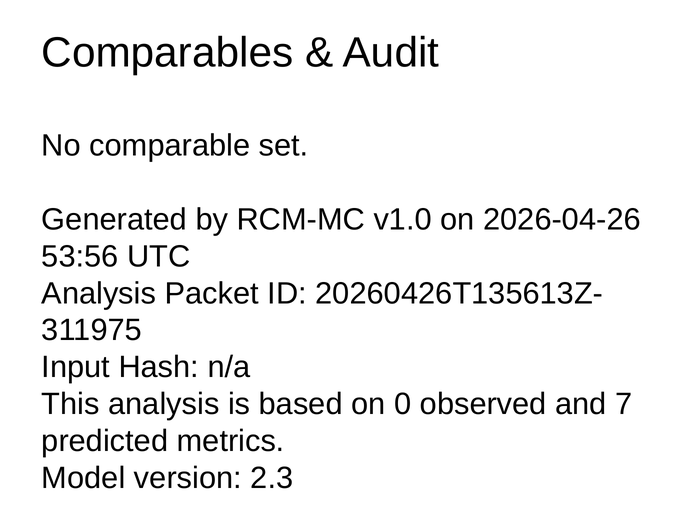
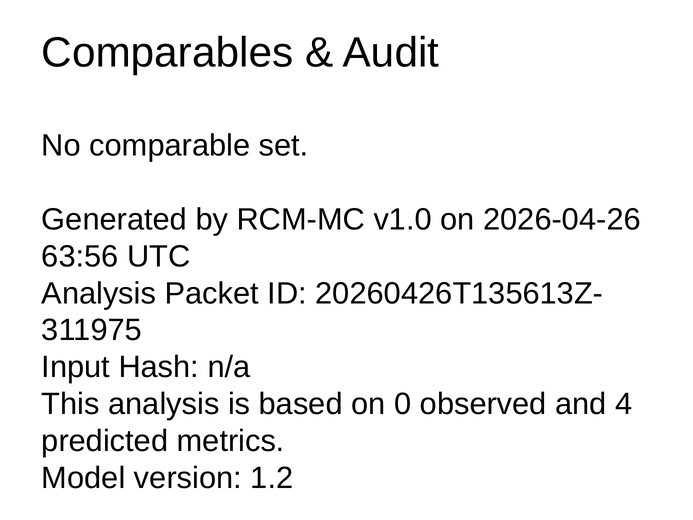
53:56: 53:56 -> 63:56
7: 7 -> 4
2.3: 2.3 -> 1.2
